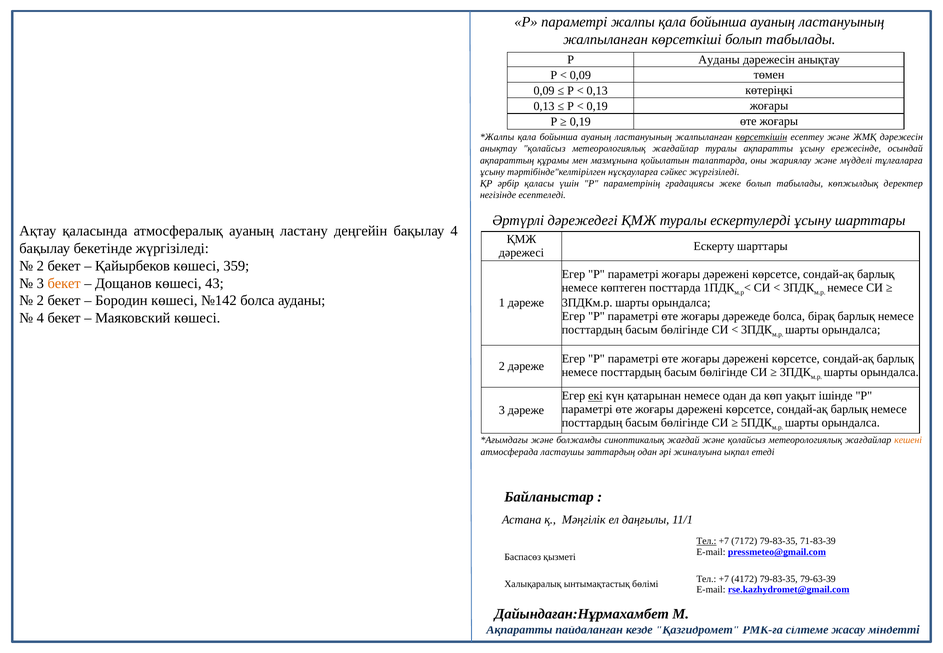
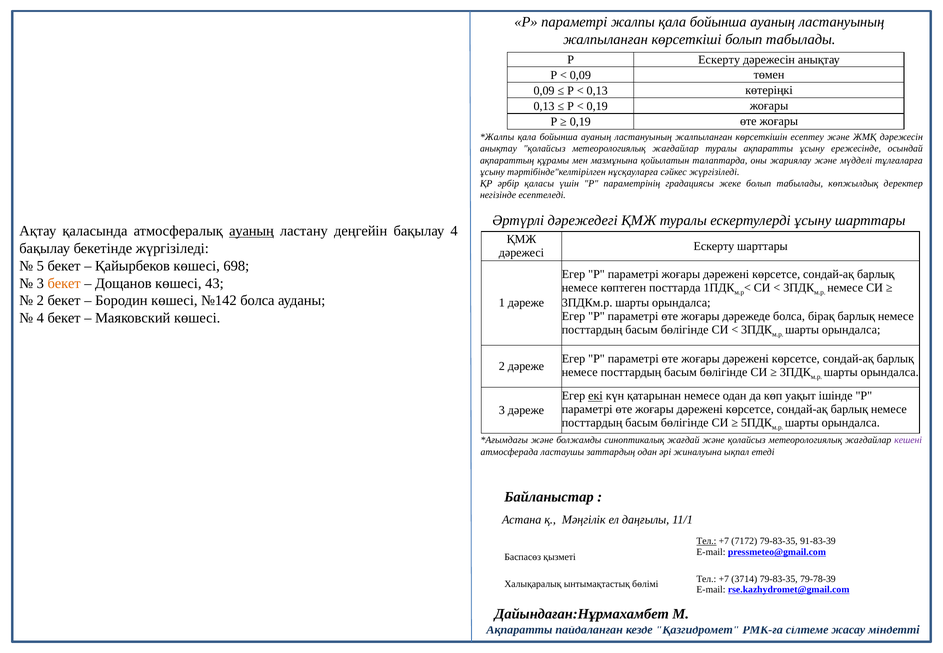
Р Ауданы: Ауданы -> Ескерту
көрсеткішін underline: present -> none
ауаның at (251, 231) underline: none -> present
2 at (40, 266): 2 -> 5
359: 359 -> 698
кешені colour: orange -> purple
71-83-39: 71-83-39 -> 91-83-39
4172: 4172 -> 3714
79-63-39: 79-63-39 -> 79-78-39
